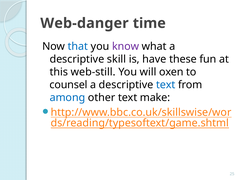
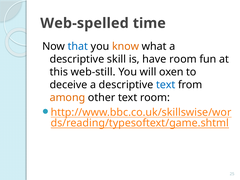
Web-danger: Web-danger -> Web-spelled
know colour: purple -> orange
have these: these -> room
counsel: counsel -> deceive
among colour: blue -> orange
text make: make -> room
